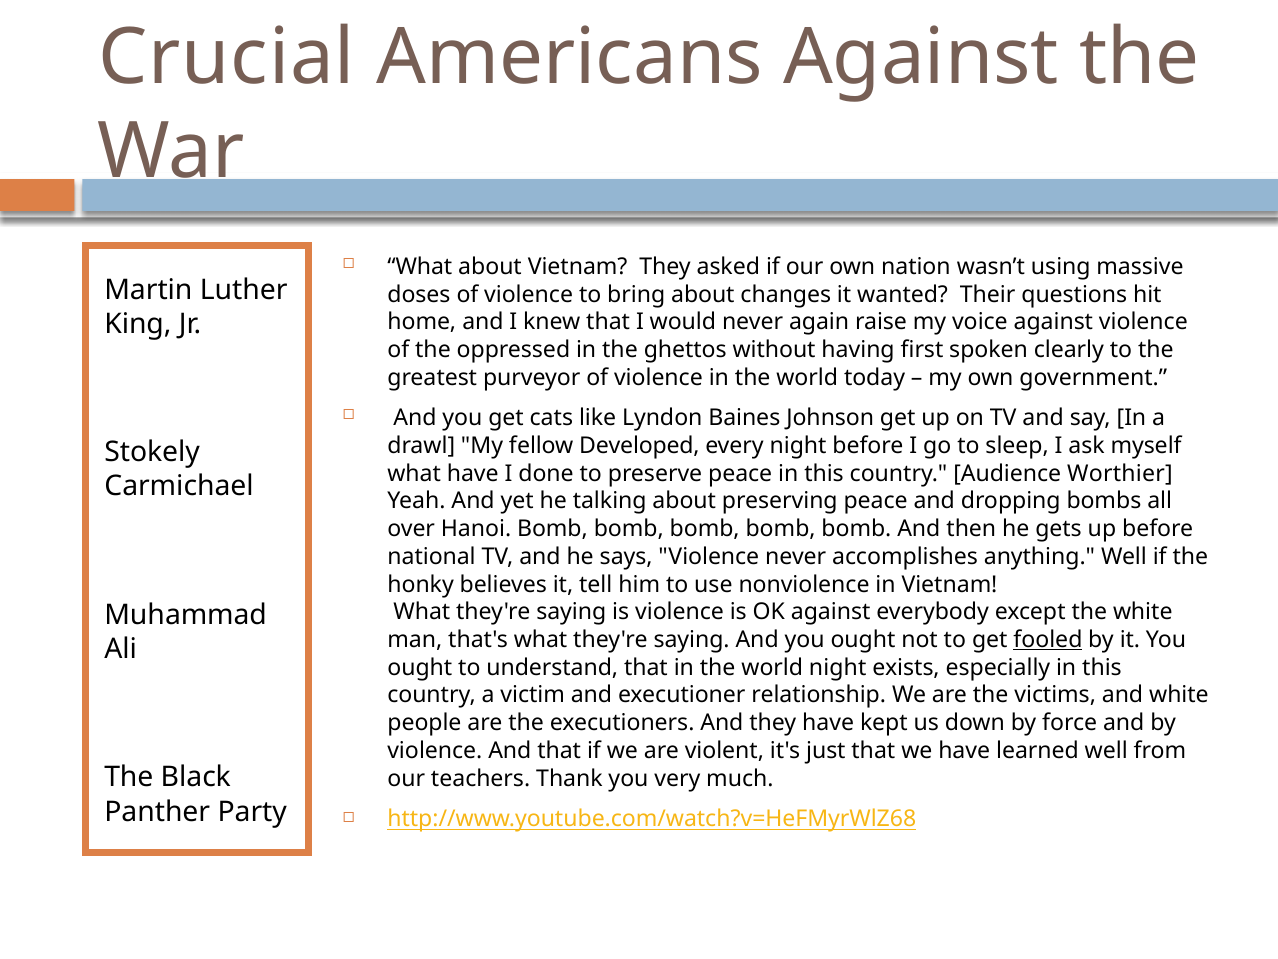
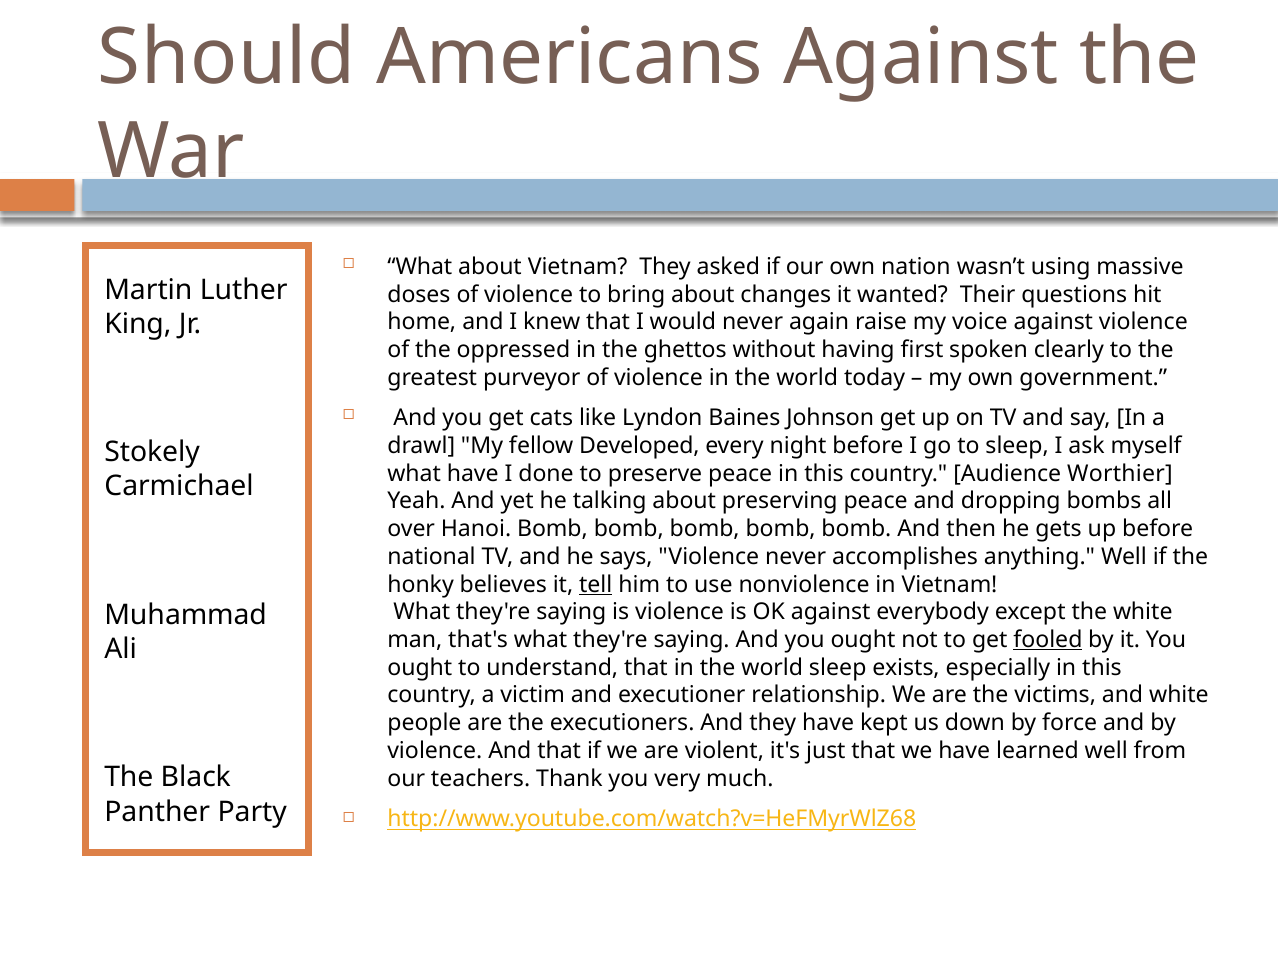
Crucial: Crucial -> Should
tell underline: none -> present
world night: night -> sleep
